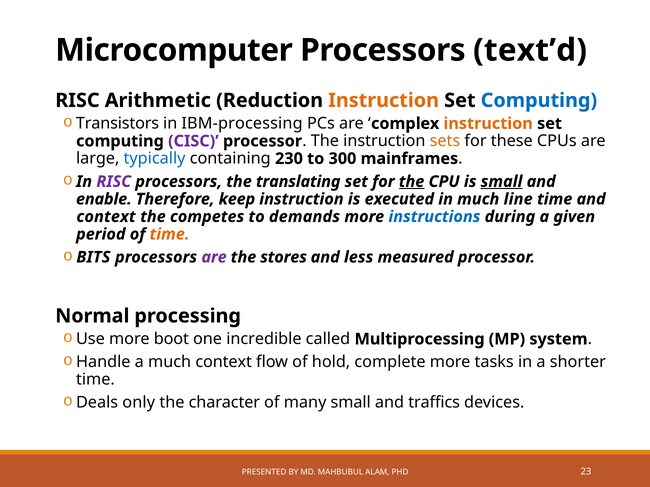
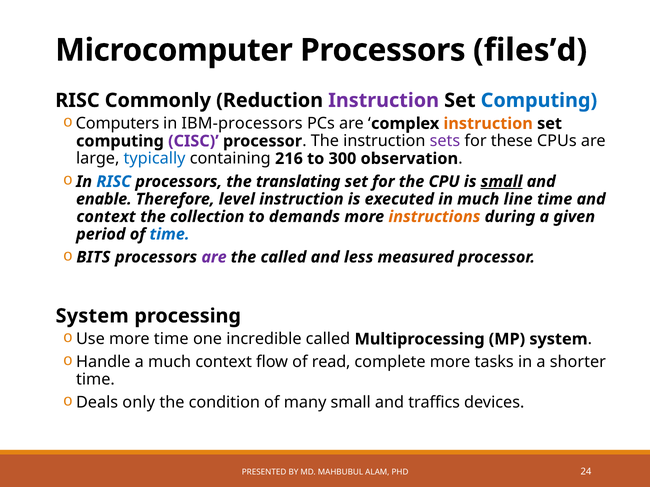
text’d: text’d -> files’d
Arithmetic: Arithmetic -> Commonly
Instruction at (384, 101) colour: orange -> purple
Transistors: Transistors -> Computers
IBM-processing: IBM-processing -> IBM-processors
sets colour: orange -> purple
230: 230 -> 216
mainframes: mainframes -> observation
RISC at (114, 182) colour: purple -> blue
the at (412, 182) underline: present -> none
keep: keep -> level
competes: competes -> collection
instructions colour: blue -> orange
time at (170, 234) colour: orange -> blue
the stores: stores -> called
Normal at (92, 316): Normal -> System
more boot: boot -> time
hold: hold -> read
character: character -> condition
23: 23 -> 24
